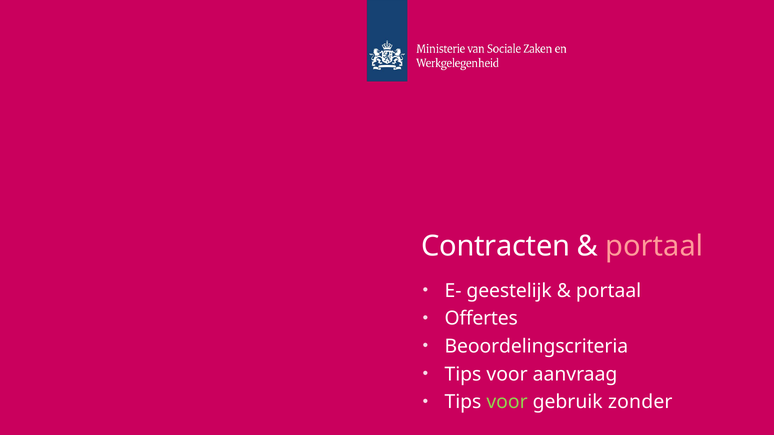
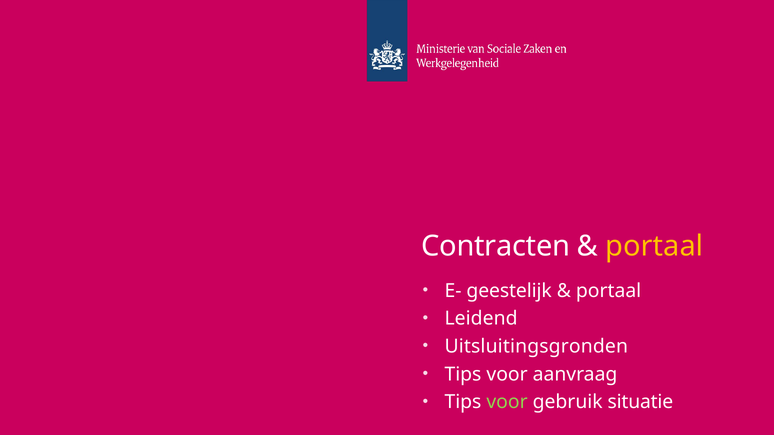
portaal at (654, 246) colour: pink -> yellow
Offertes: Offertes -> Leidend
Beoordelingscriteria: Beoordelingscriteria -> Uitsluitingsgronden
zonder: zonder -> situatie
